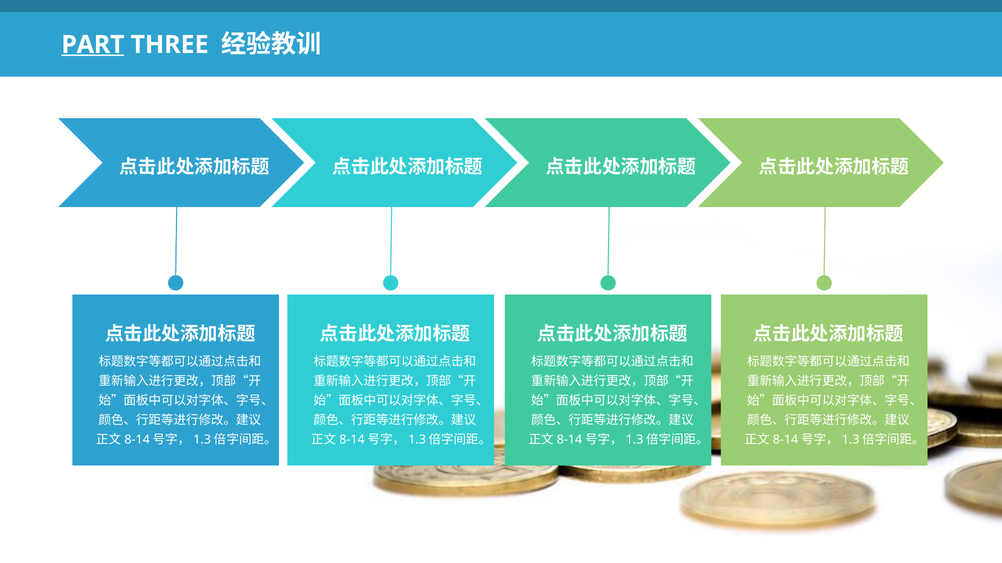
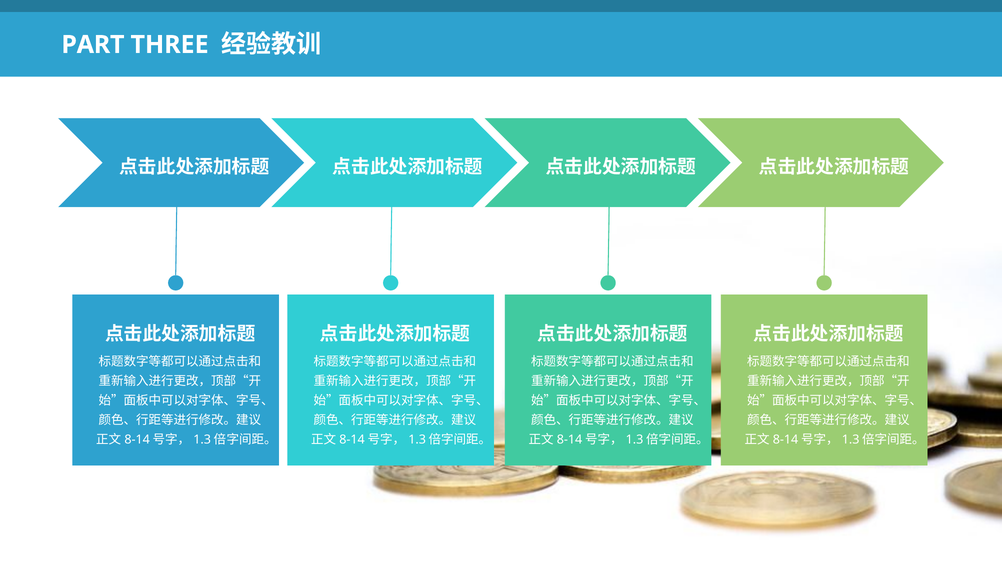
PART underline: present -> none
